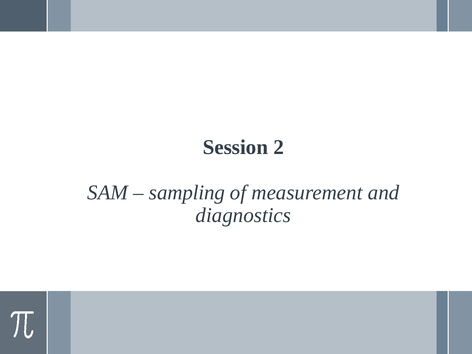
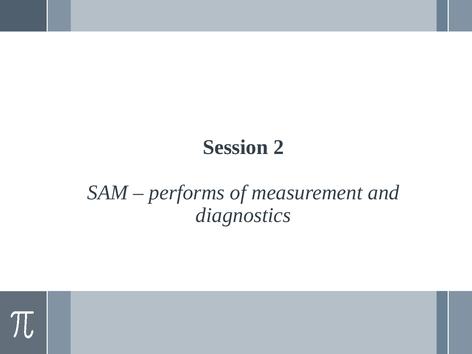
sampling: sampling -> performs
